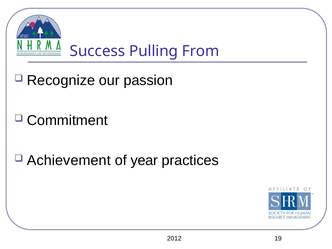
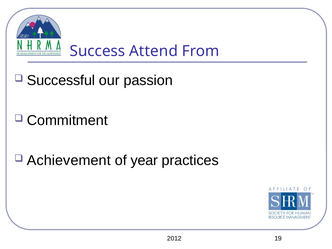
Pulling: Pulling -> Attend
Recognize: Recognize -> Successful
